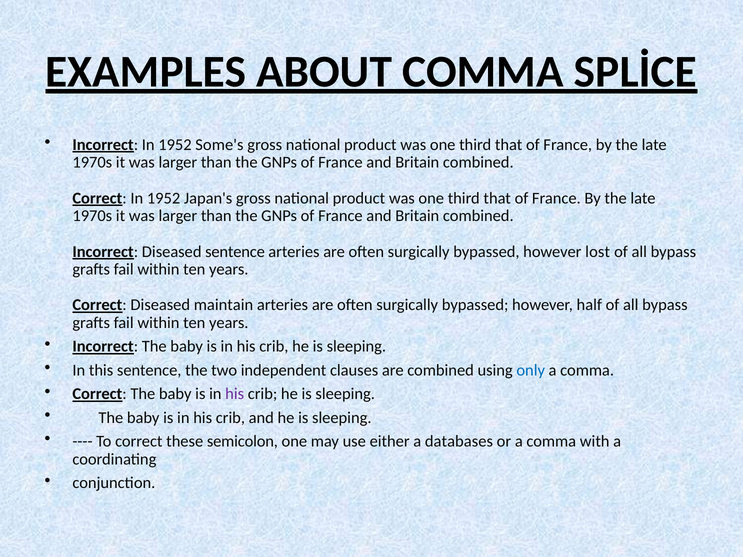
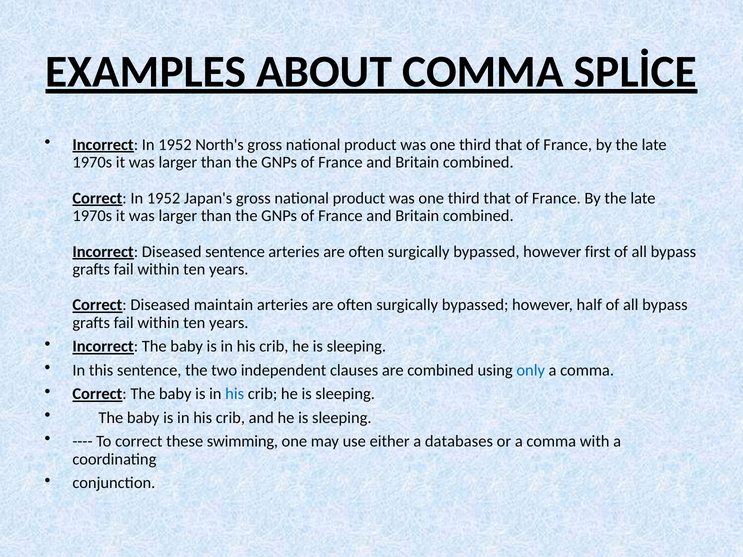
Some's: Some's -> North's
lost: lost -> first
his at (235, 394) colour: purple -> blue
semicolon: semicolon -> swimming
